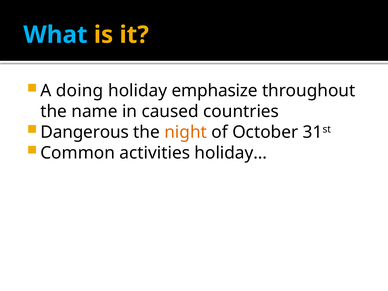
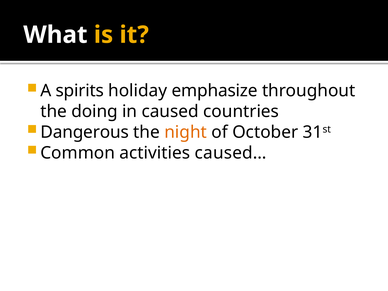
What colour: light blue -> white
doing: doing -> spirits
name: name -> doing
holiday…: holiday… -> caused…
